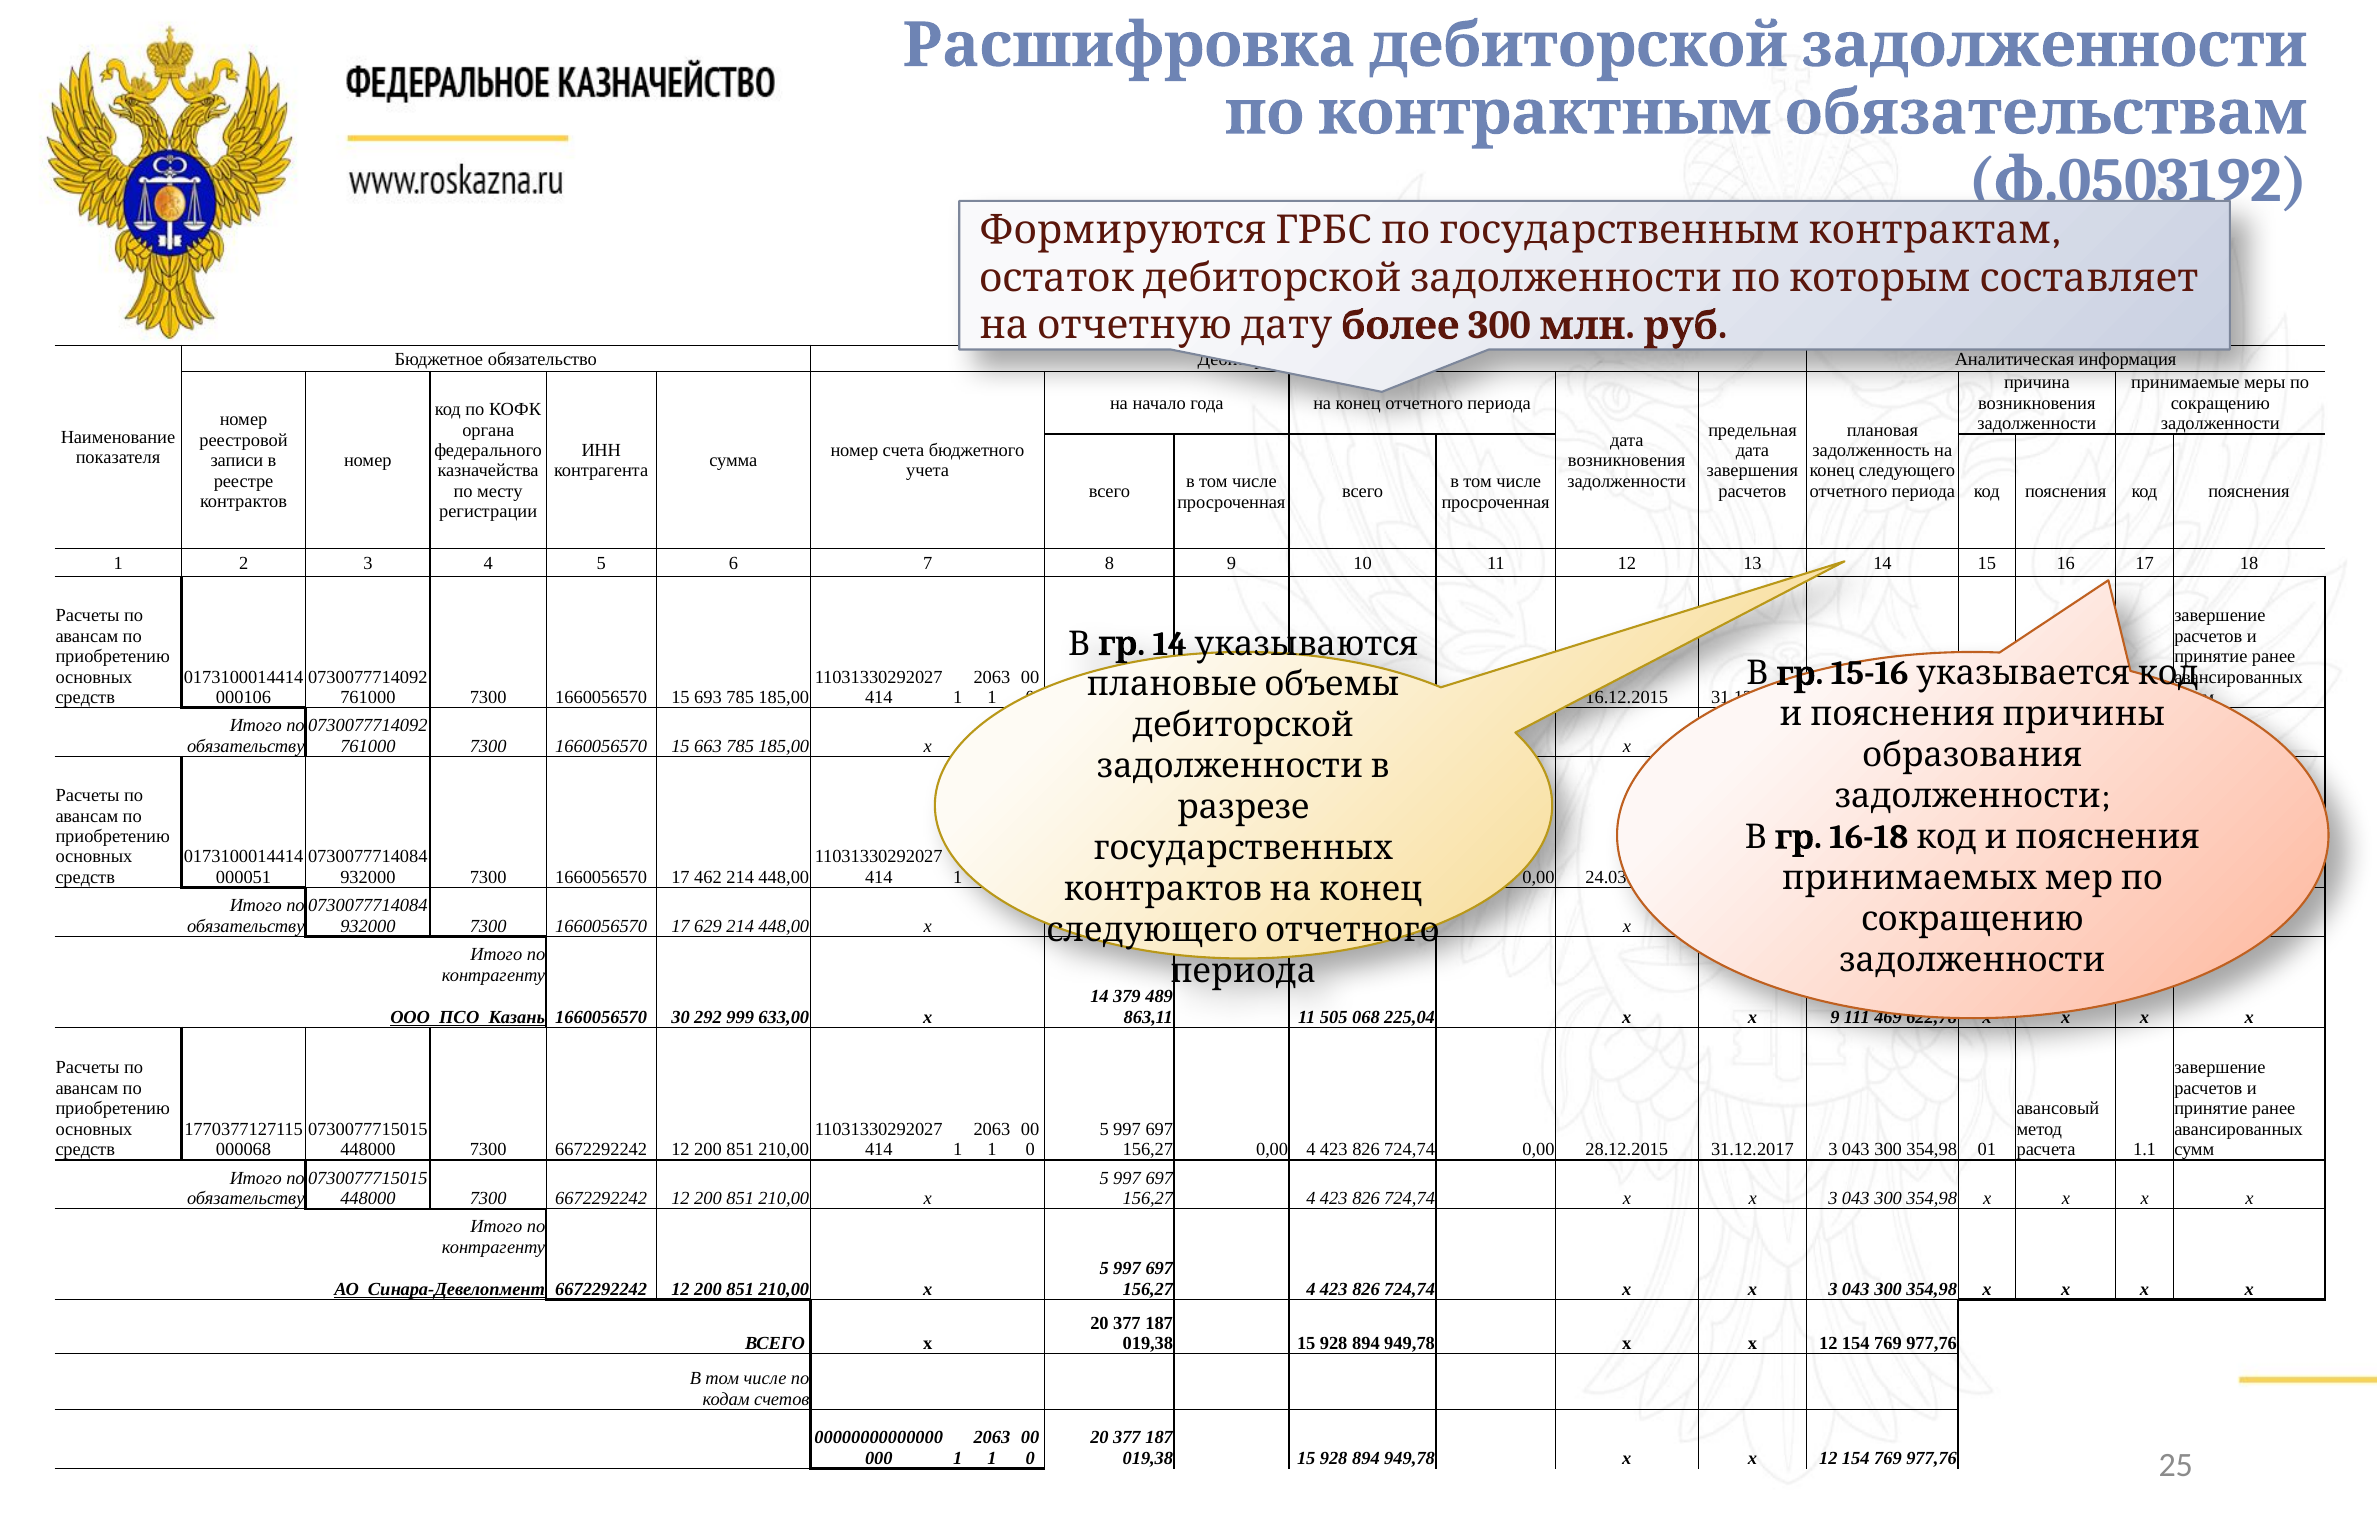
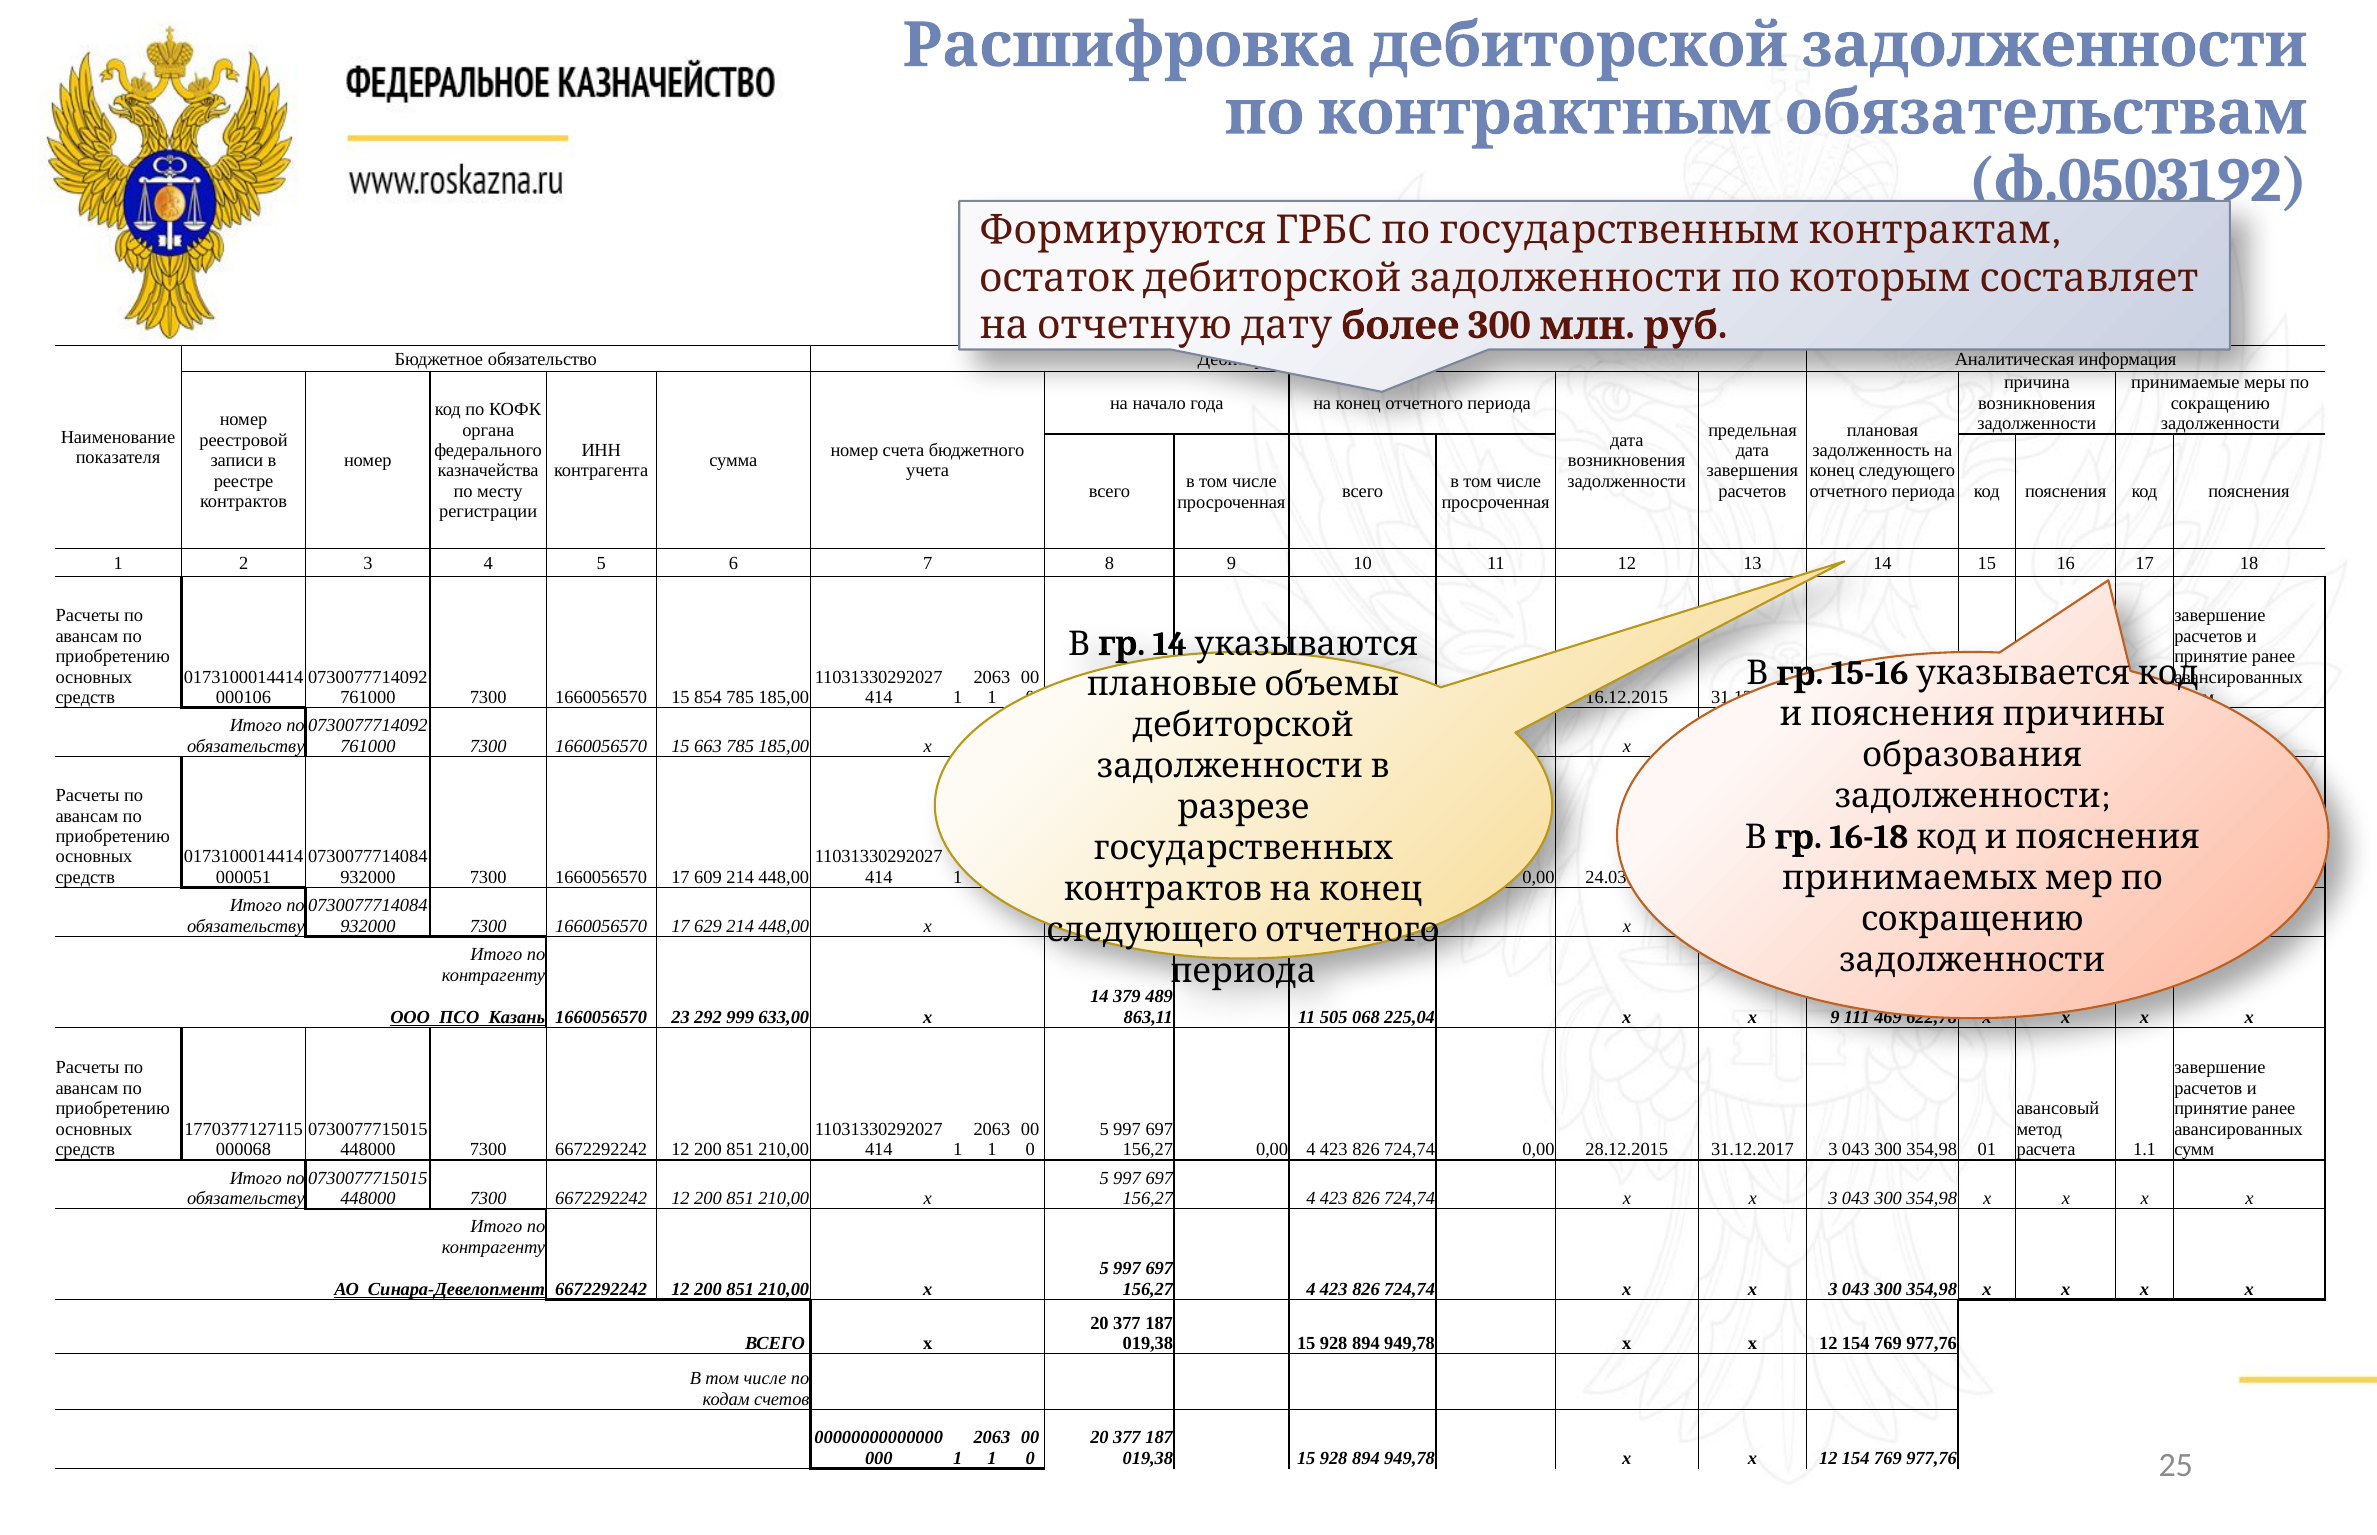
693: 693 -> 854
462: 462 -> 609
30: 30 -> 23
